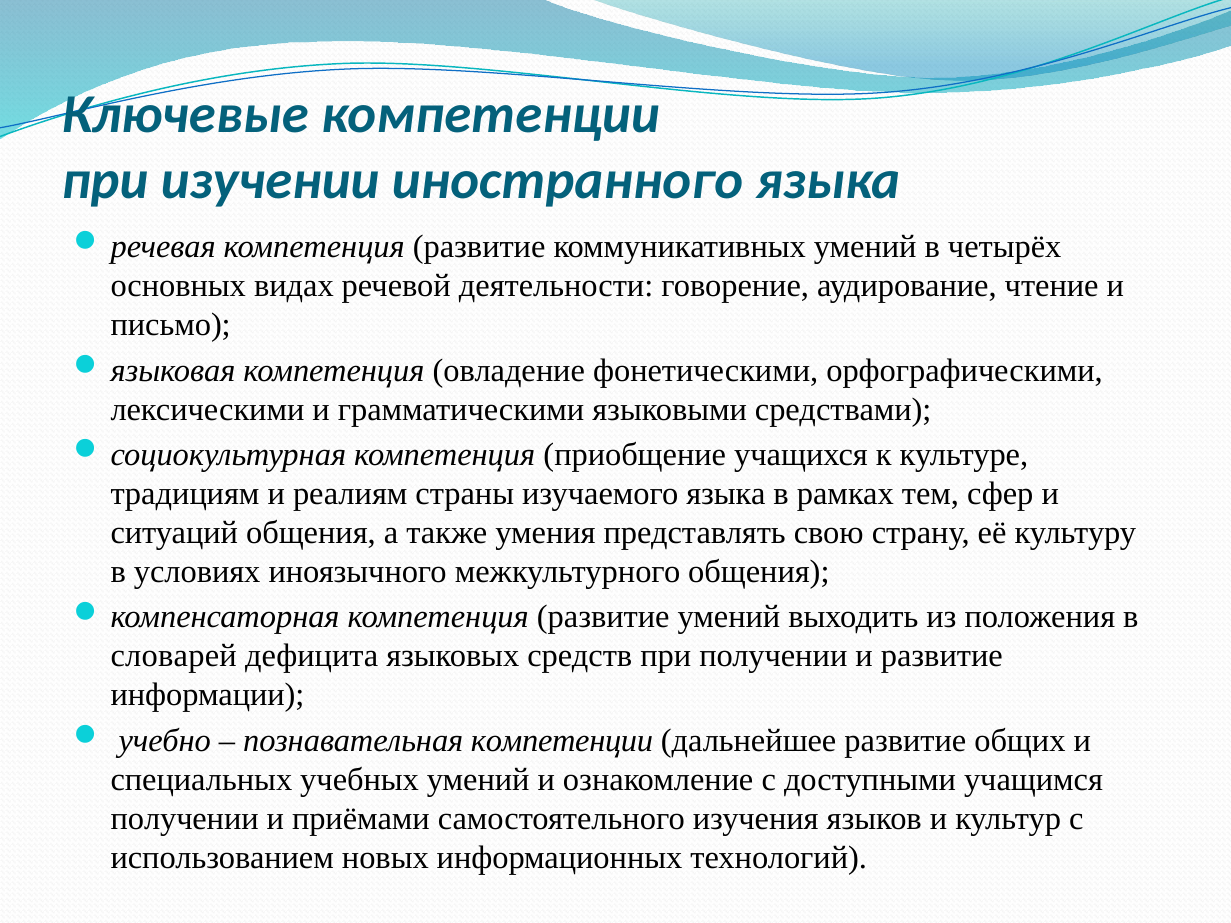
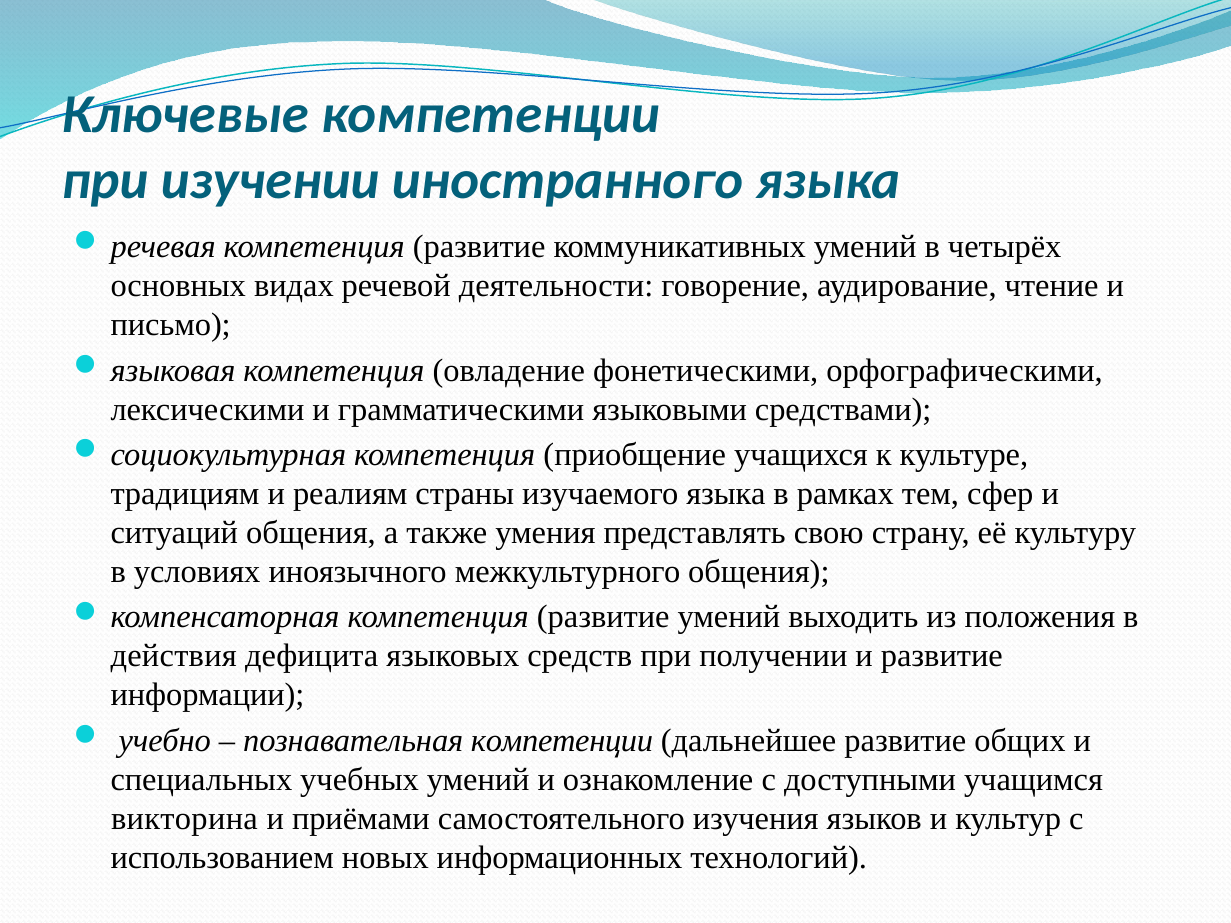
словарей: словарей -> действия
получении at (185, 819): получении -> викторина
